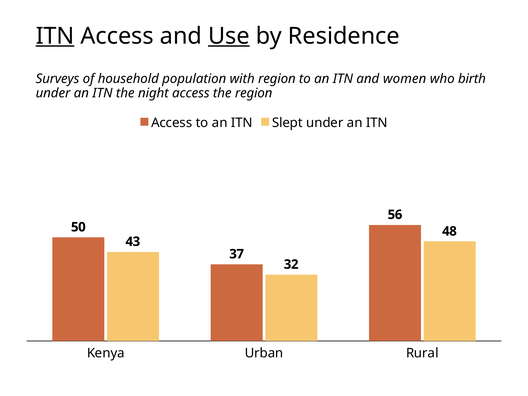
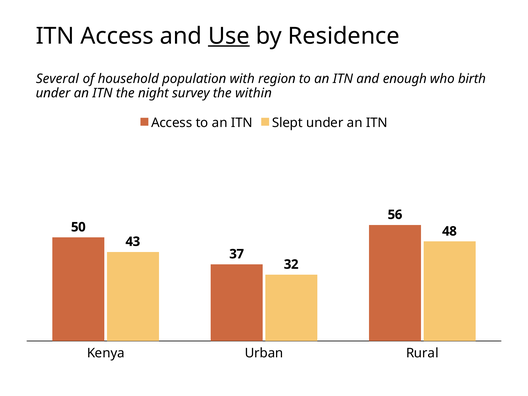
ITN at (55, 36) underline: present -> none
Surveys: Surveys -> Several
women: women -> enough
night access: access -> survey
the region: region -> within
